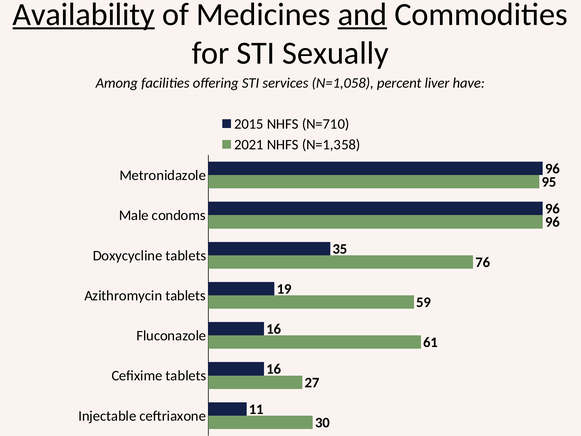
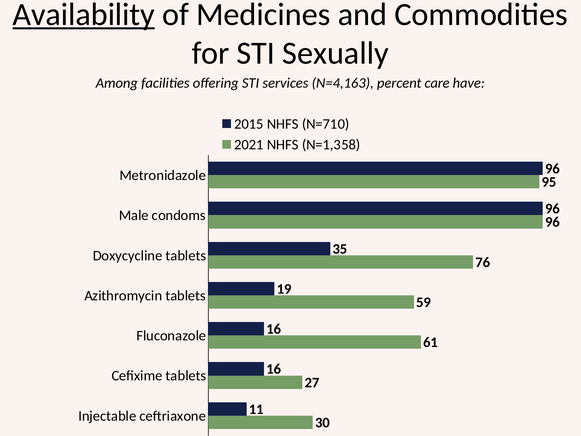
and underline: present -> none
N=1,058: N=1,058 -> N=4,163
liver: liver -> care
